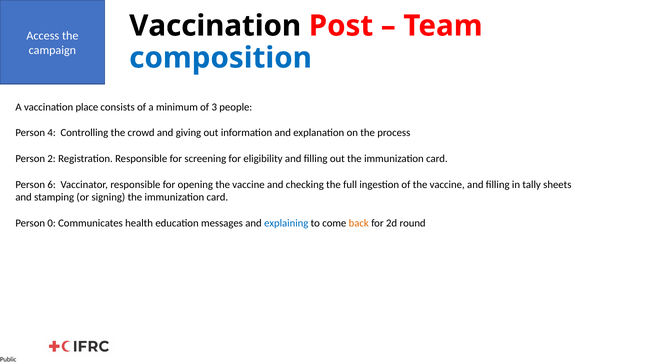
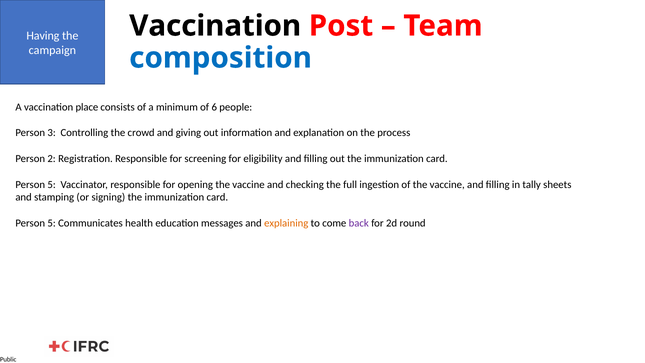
Access: Access -> Having
3: 3 -> 6
4: 4 -> 3
6 at (52, 184): 6 -> 5
0 at (52, 223): 0 -> 5
explaining colour: blue -> orange
back colour: orange -> purple
